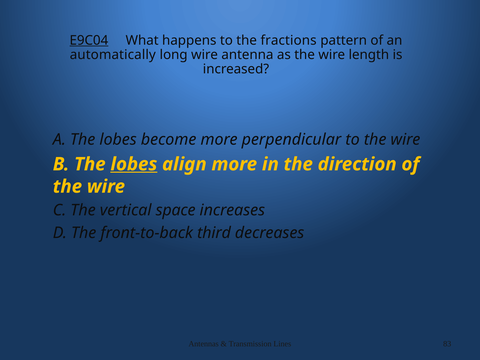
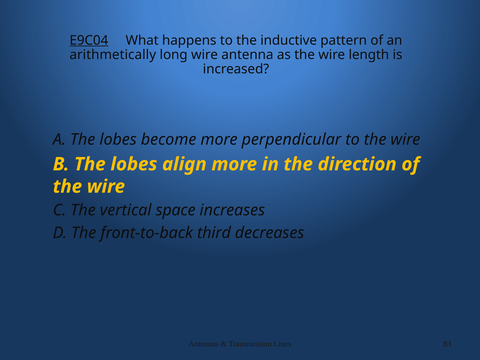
fractions: fractions -> inductive
automatically: automatically -> arithmetically
lobes at (134, 164) underline: present -> none
